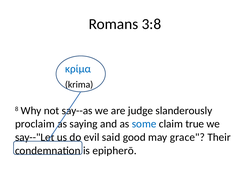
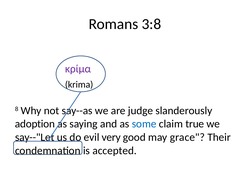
κρίμα colour: blue -> purple
proclaim: proclaim -> adoption
said: said -> very
epipherō: epipherō -> accepted
